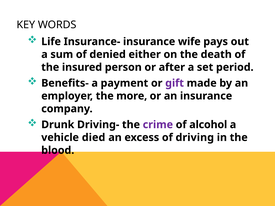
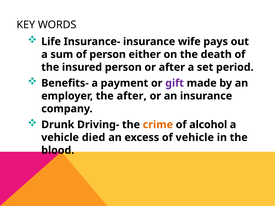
of denied: denied -> person
the more: more -> after
crime colour: purple -> orange
of driving: driving -> vehicle
